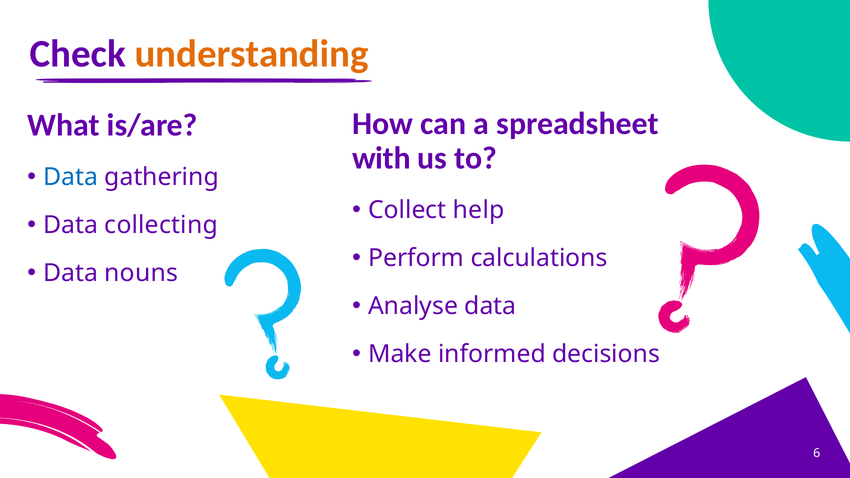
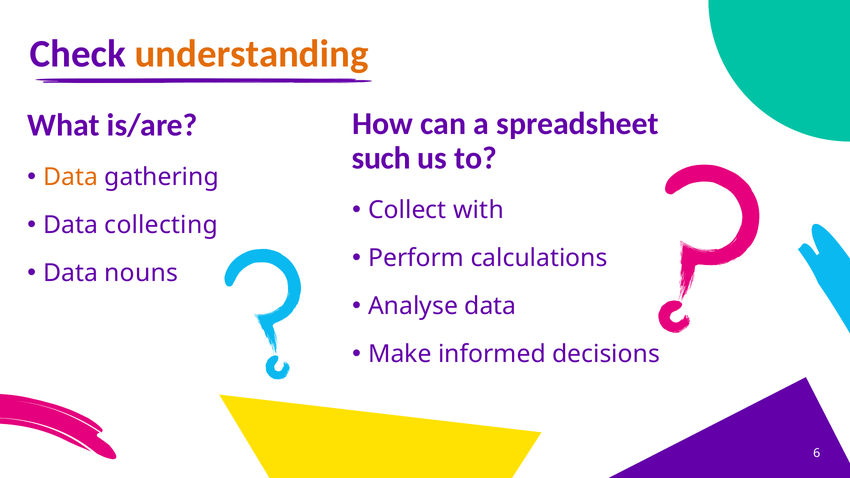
with: with -> such
Data at (71, 177) colour: blue -> orange
help: help -> with
